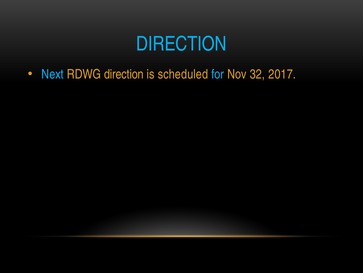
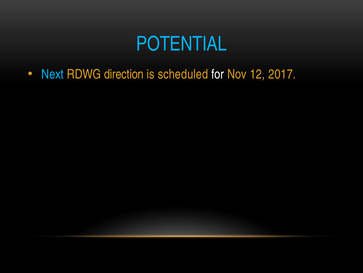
DIRECTION at (181, 44): DIRECTION -> POTENTIAL
for colour: light blue -> white
32: 32 -> 12
